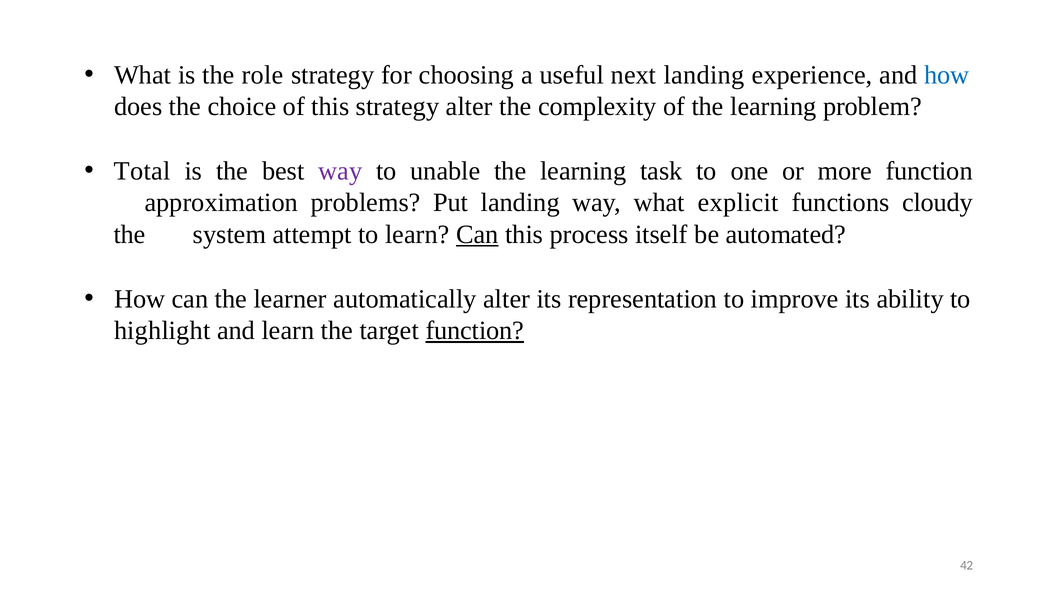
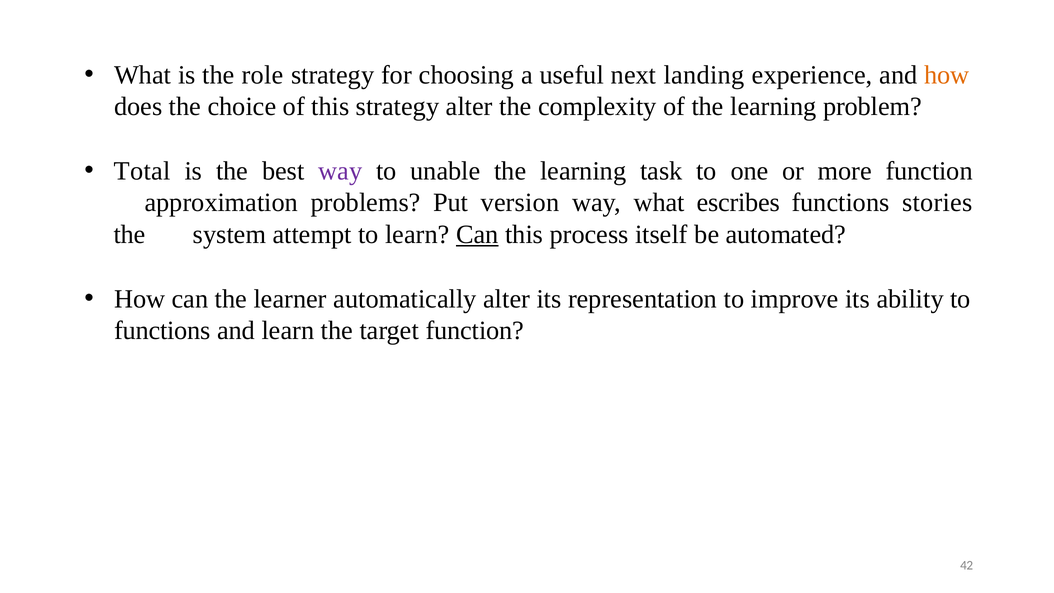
how at (947, 75) colour: blue -> orange
Put landing: landing -> version
explicit: explicit -> escribes
cloudy: cloudy -> stories
highlight at (162, 331): highlight -> functions
function at (475, 331) underline: present -> none
